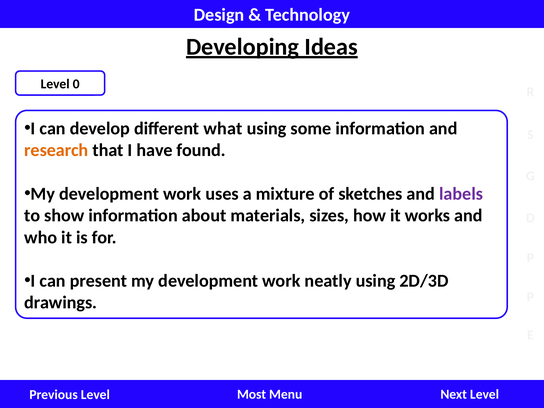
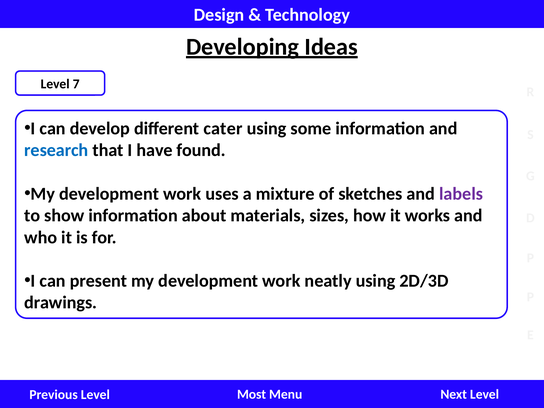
0: 0 -> 7
what: what -> cater
research colour: orange -> blue
